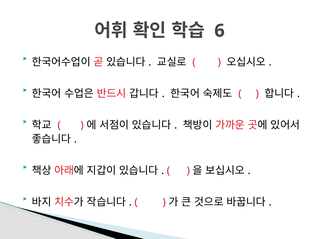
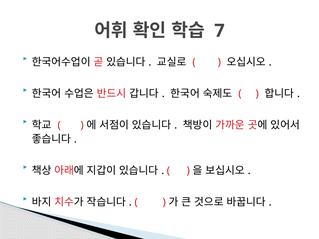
6: 6 -> 7
